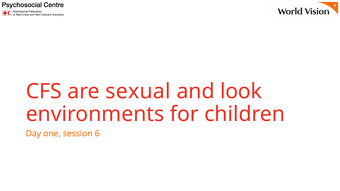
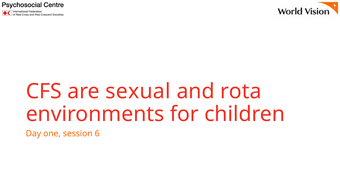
look: look -> rota
